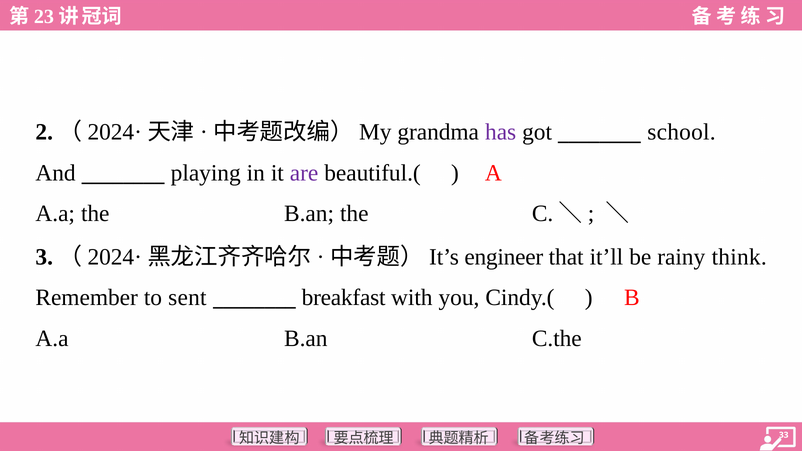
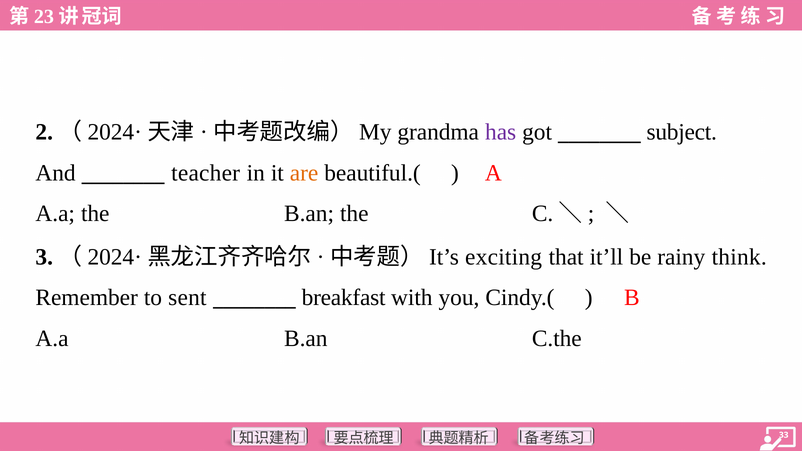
school: school -> subject
playing: playing -> teacher
are colour: purple -> orange
engineer: engineer -> exciting
